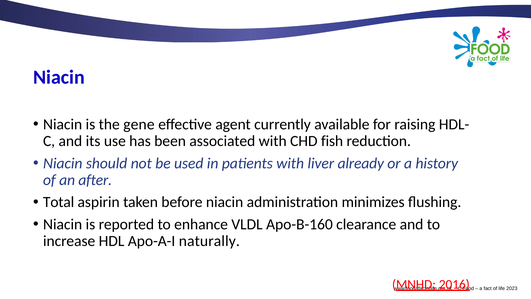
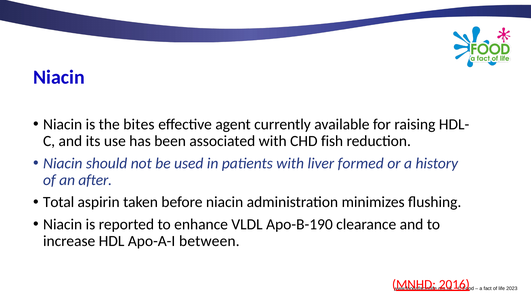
gene: gene -> bites
already: already -> formed
Apo-B-160: Apo-B-160 -> Apo-B-190
naturally: naturally -> between
